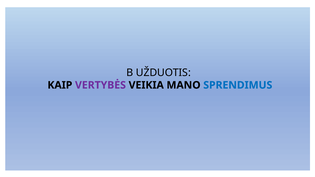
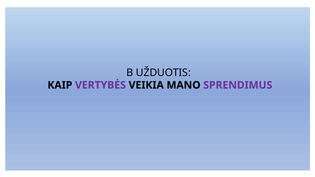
SPRENDIMUS colour: blue -> purple
